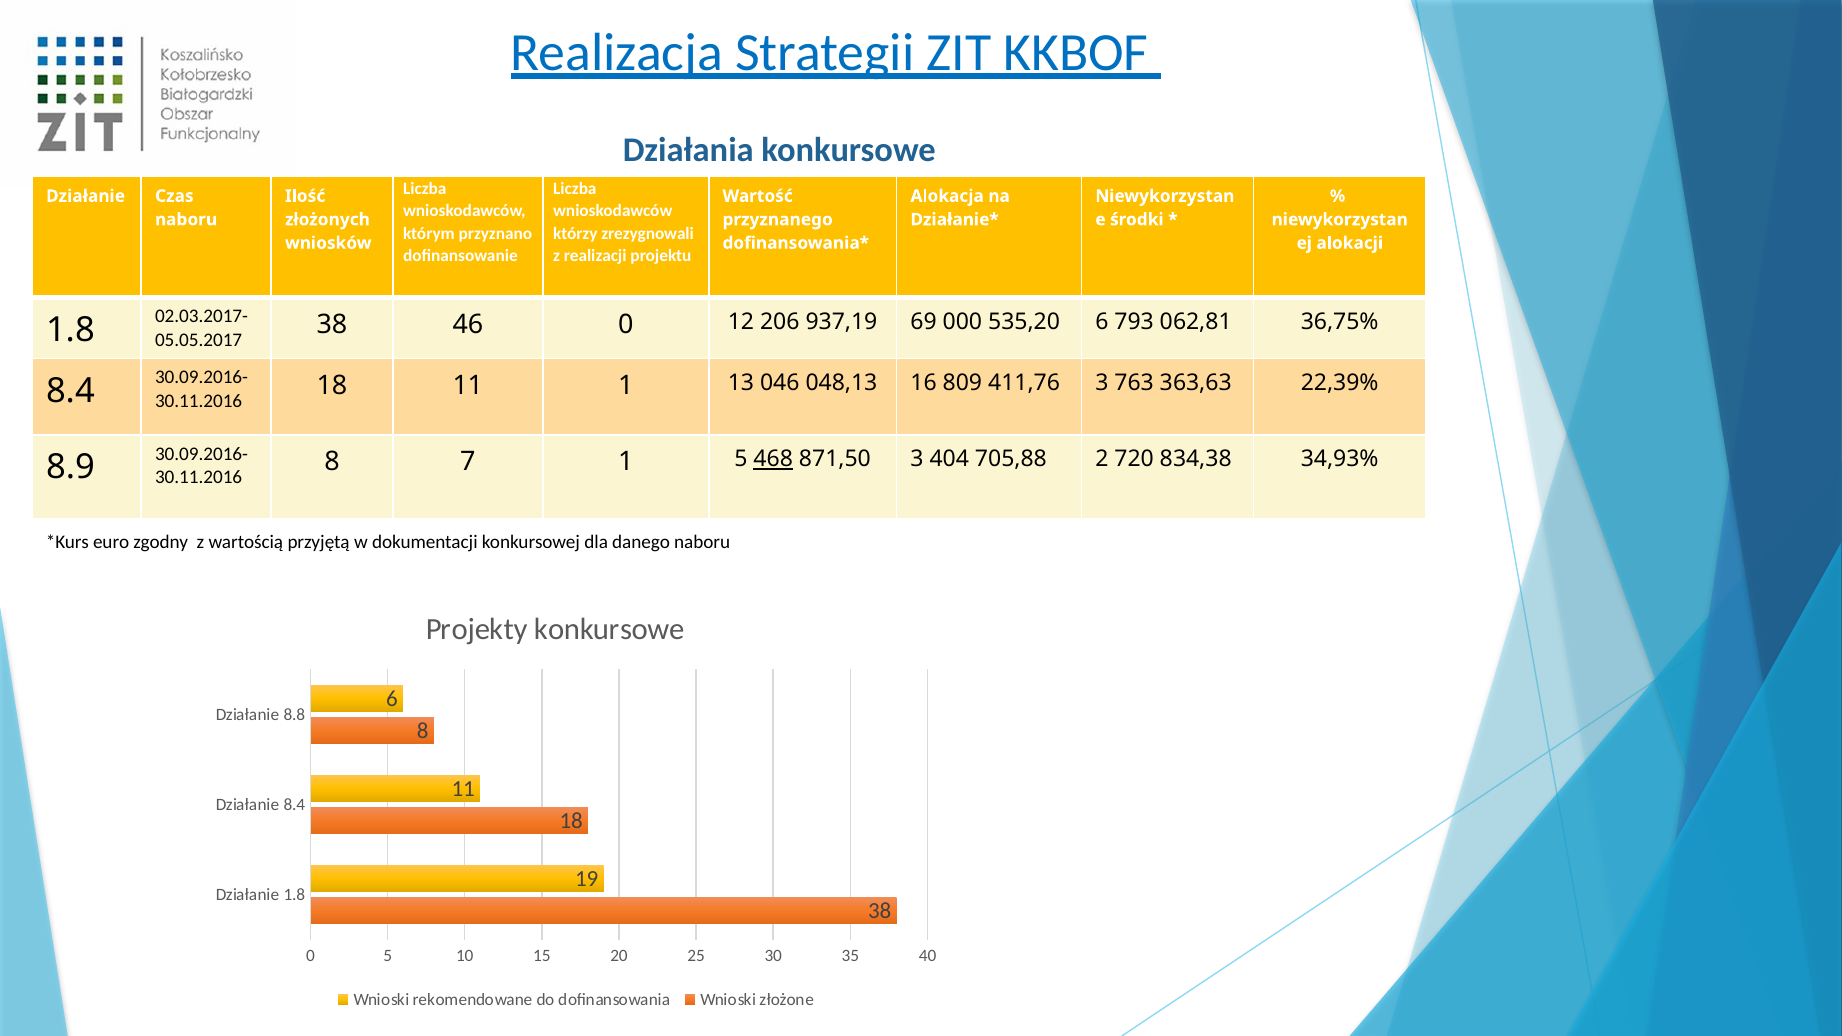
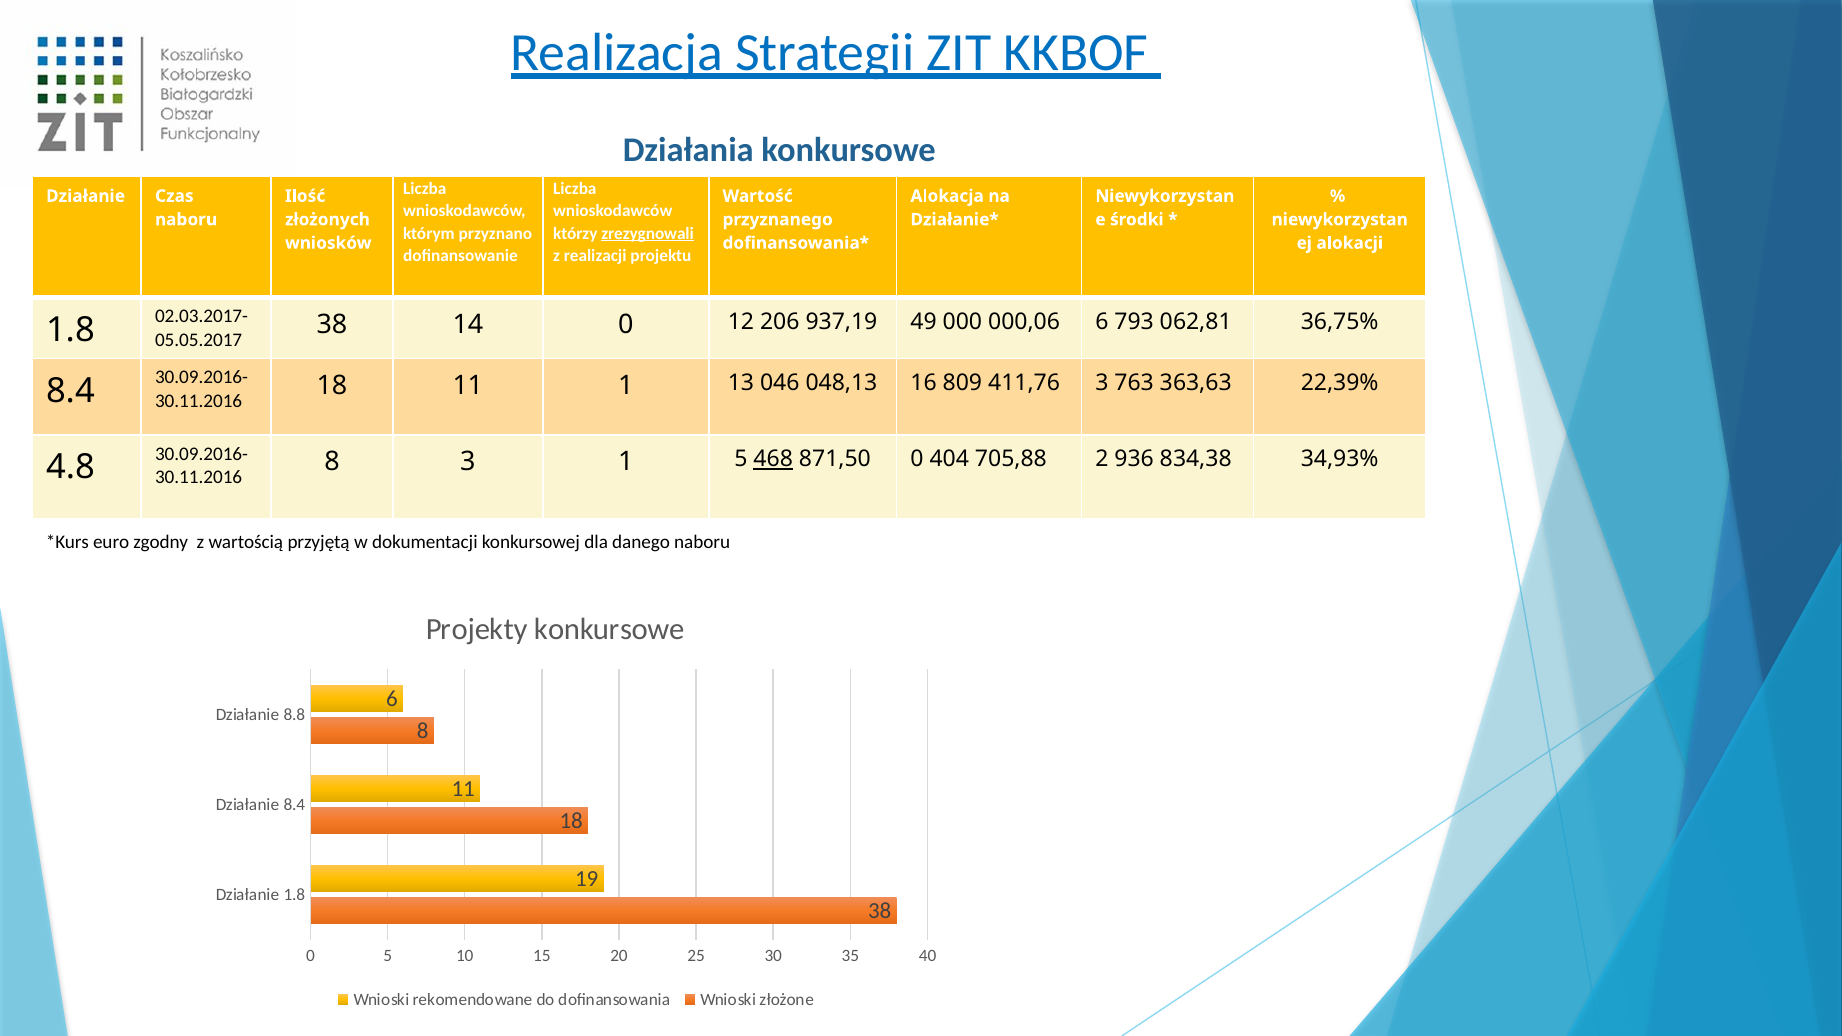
zrezygnowali underline: none -> present
46: 46 -> 14
69: 69 -> 49
535,20: 535,20 -> 000,06
8.9: 8.9 -> 4.8
8 7: 7 -> 3
871,50 3: 3 -> 0
720: 720 -> 936
